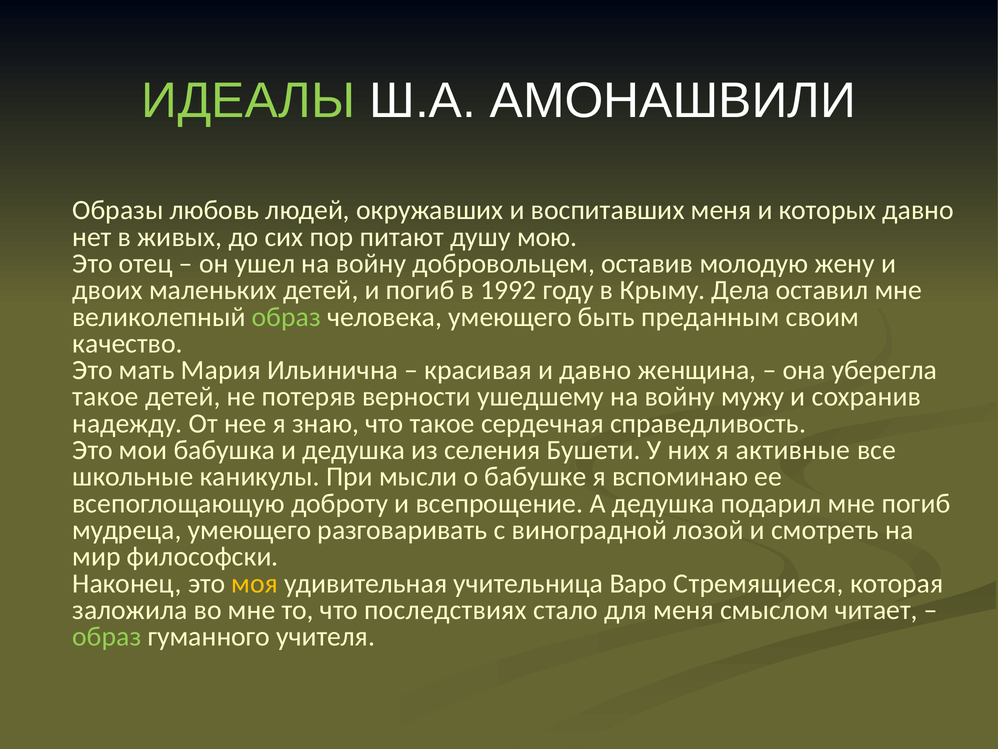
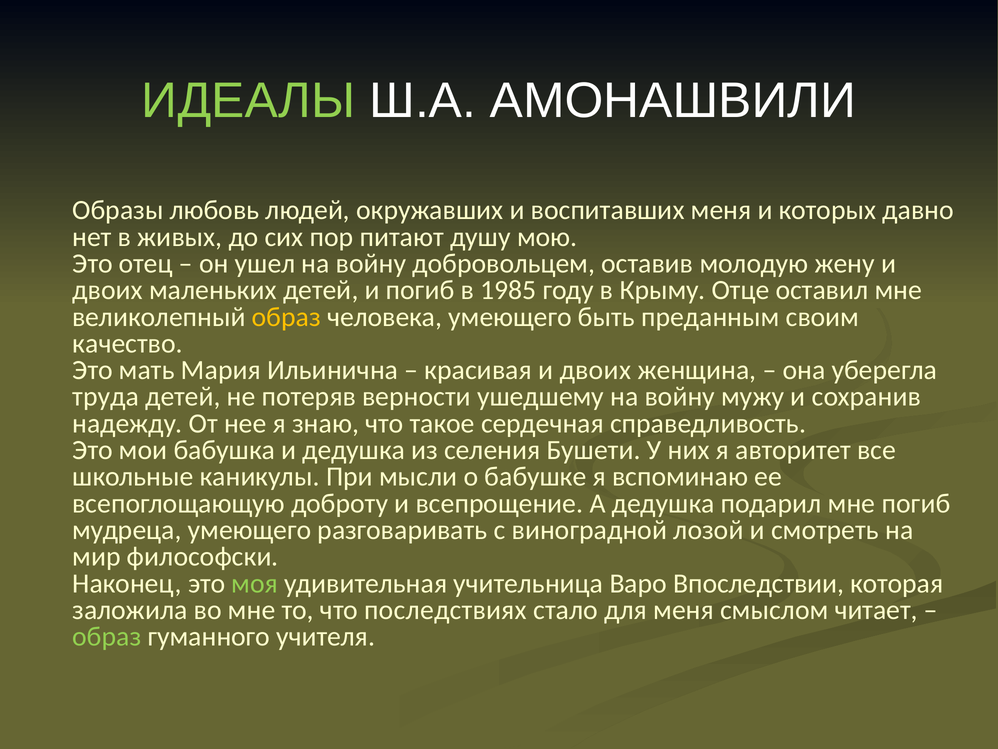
1992: 1992 -> 1985
Дела: Дела -> Отце
образ at (286, 317) colour: light green -> yellow
красивая и давно: давно -> двоих
такое at (106, 397): такое -> труда
активные: активные -> авторитет
моя colour: yellow -> light green
Стремящиеся: Стремящиеся -> Впоследствии
